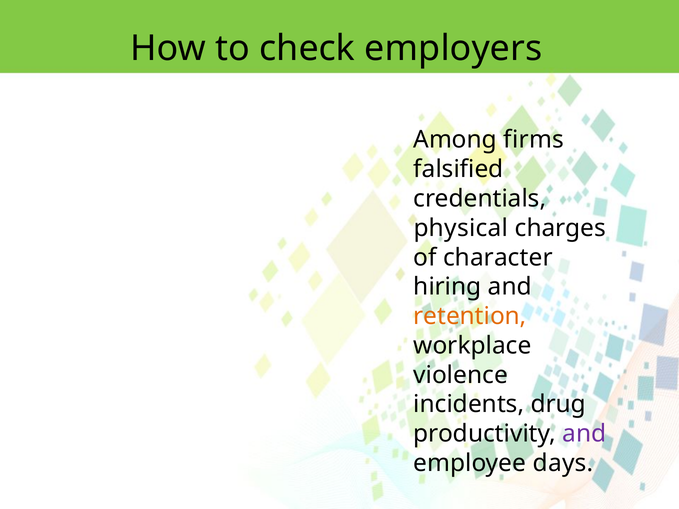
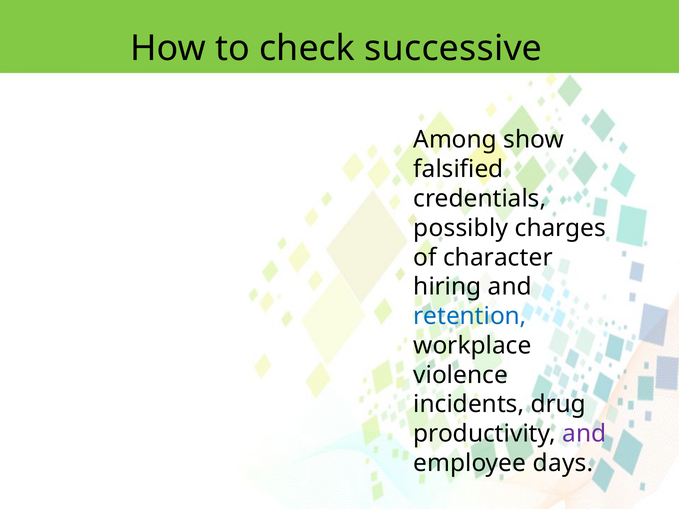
employers: employers -> successive
firms: firms -> show
physical: physical -> possibly
retention colour: orange -> blue
